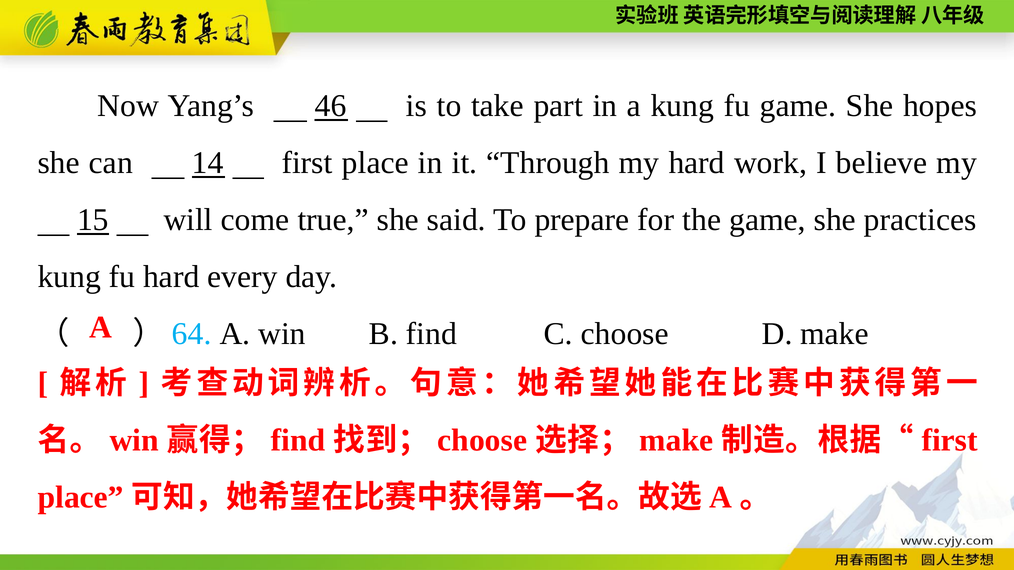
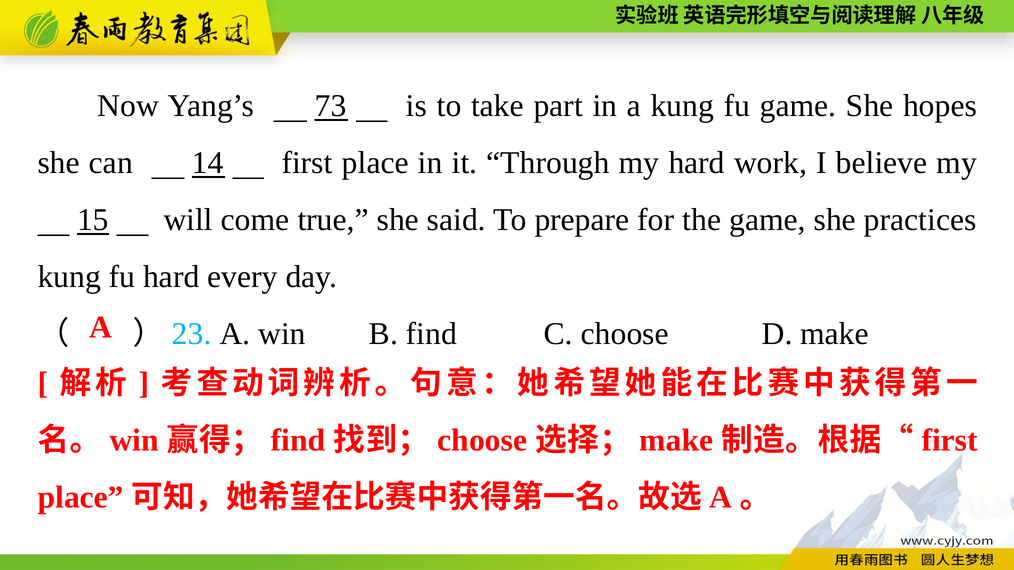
46: 46 -> 73
64: 64 -> 23
